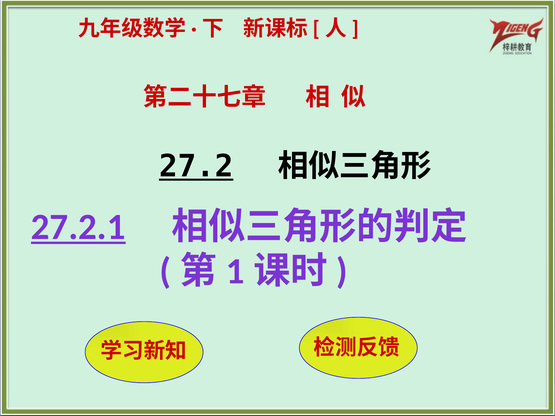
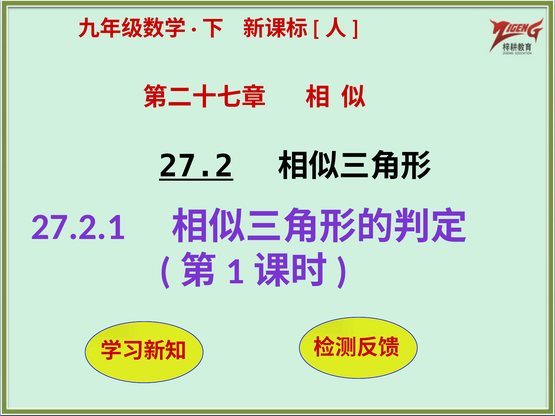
27.2.1 underline: present -> none
